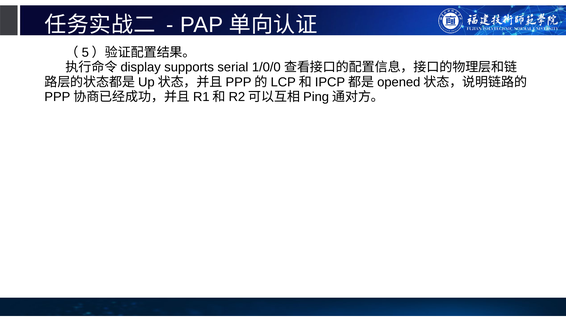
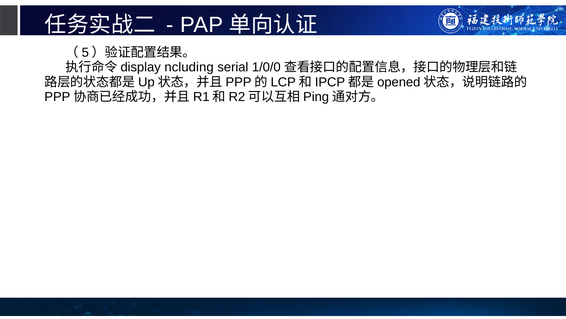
supports: supports -> ncluding
